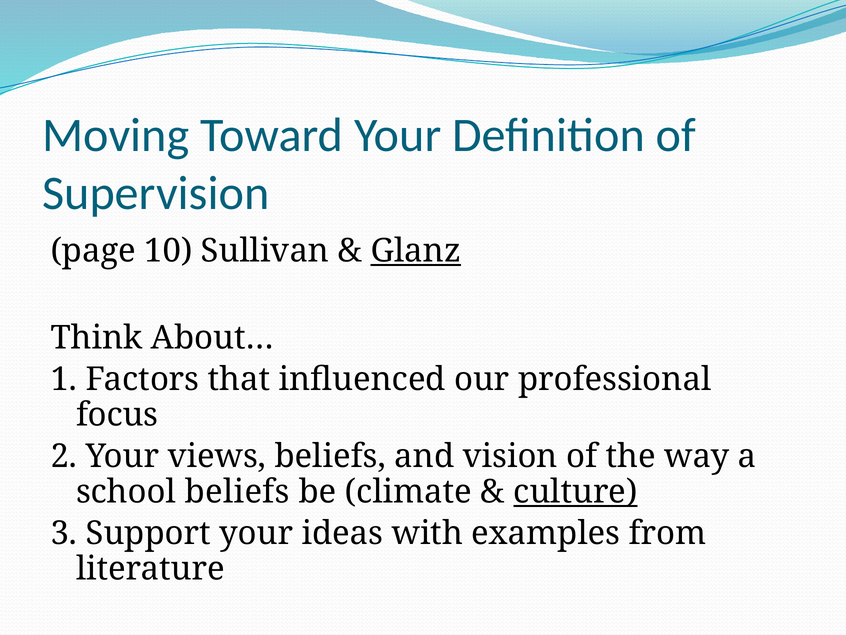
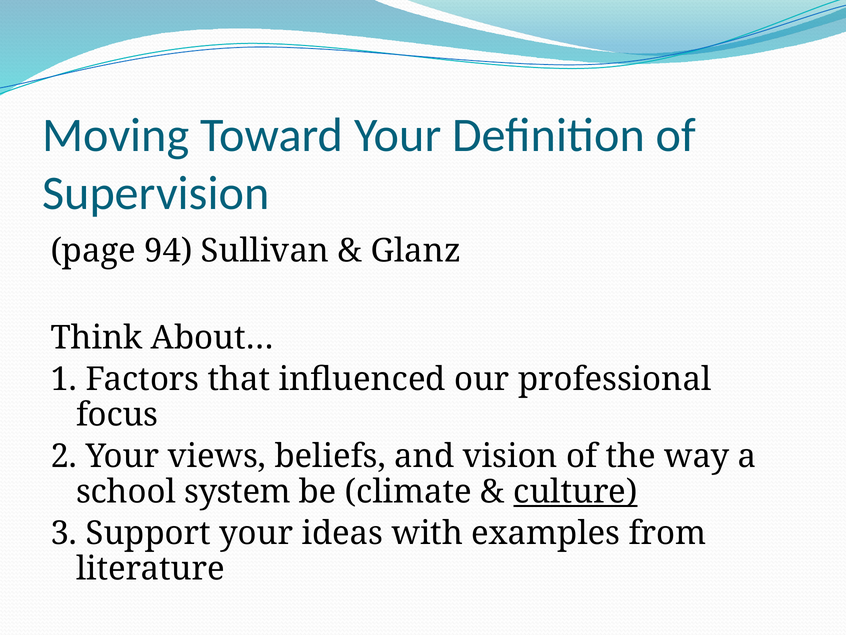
10: 10 -> 94
Glanz underline: present -> none
school beliefs: beliefs -> system
